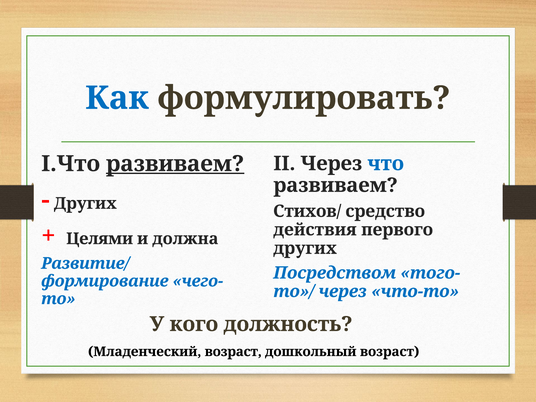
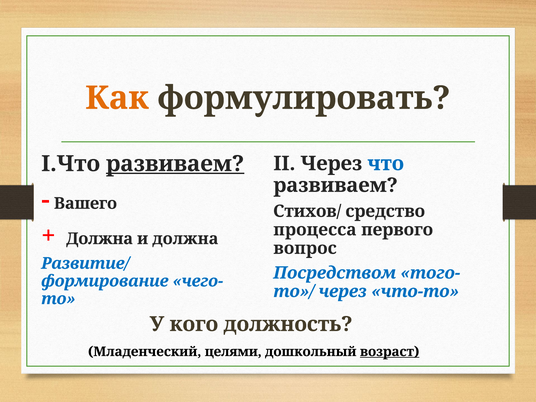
Как colour: blue -> orange
Других at (85, 203): Других -> Вашего
действия: действия -> процесса
Целями at (100, 239): Целями -> Должна
других at (305, 248): других -> вопрос
Младенческий возраст: возраст -> целями
возраст at (390, 352) underline: none -> present
